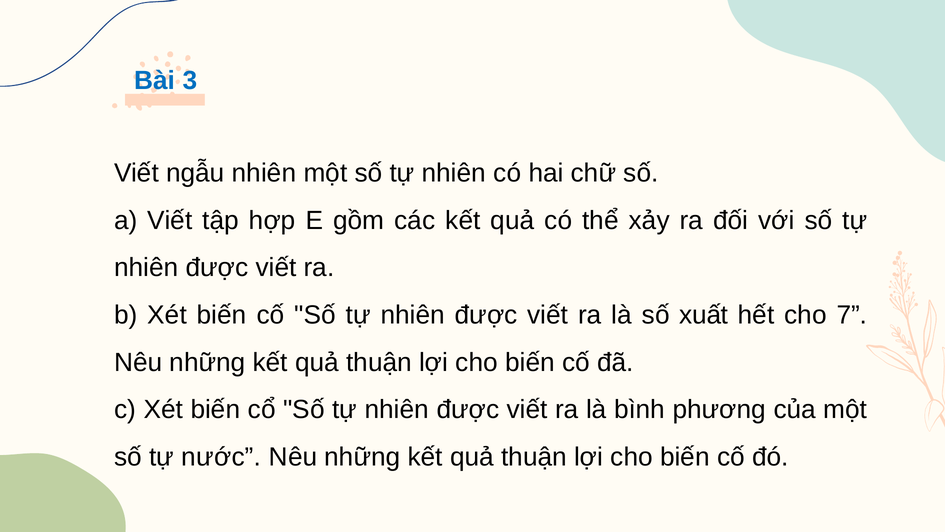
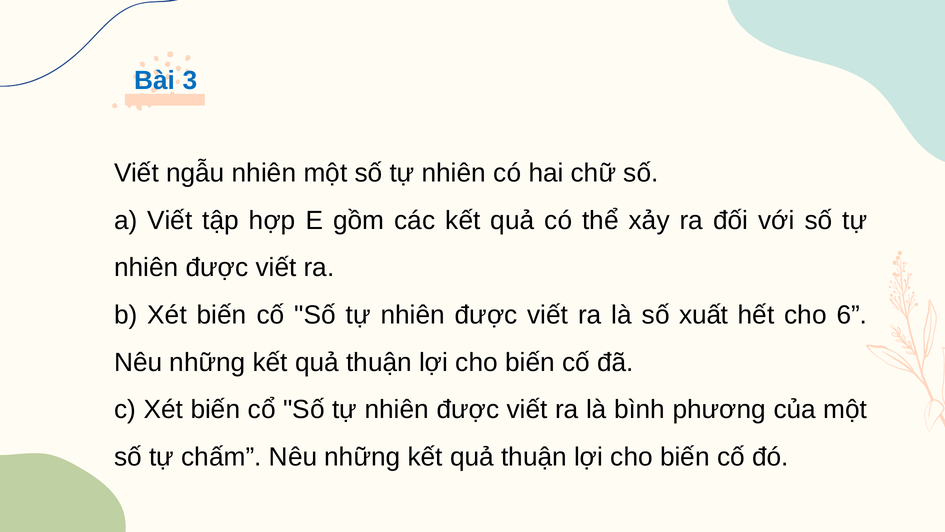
7: 7 -> 6
nước: nước -> chấm
